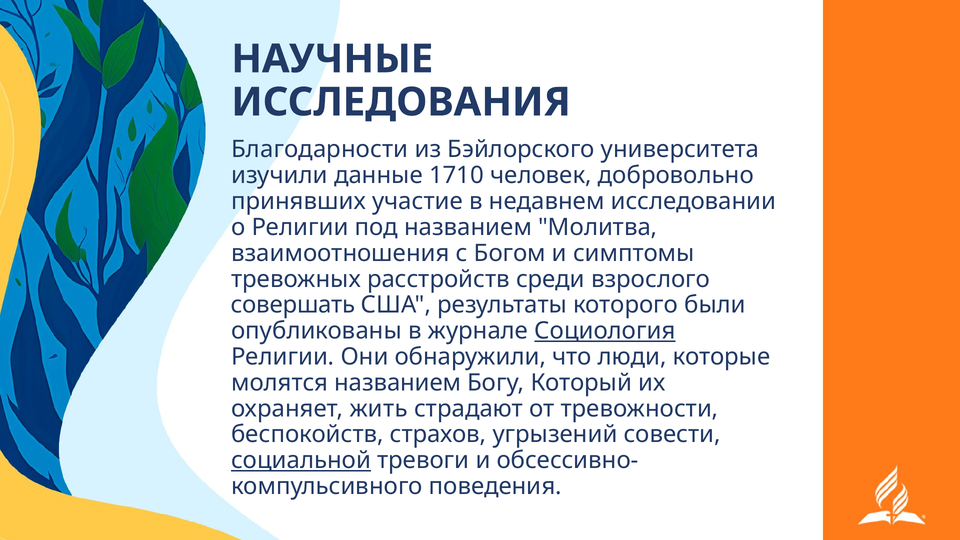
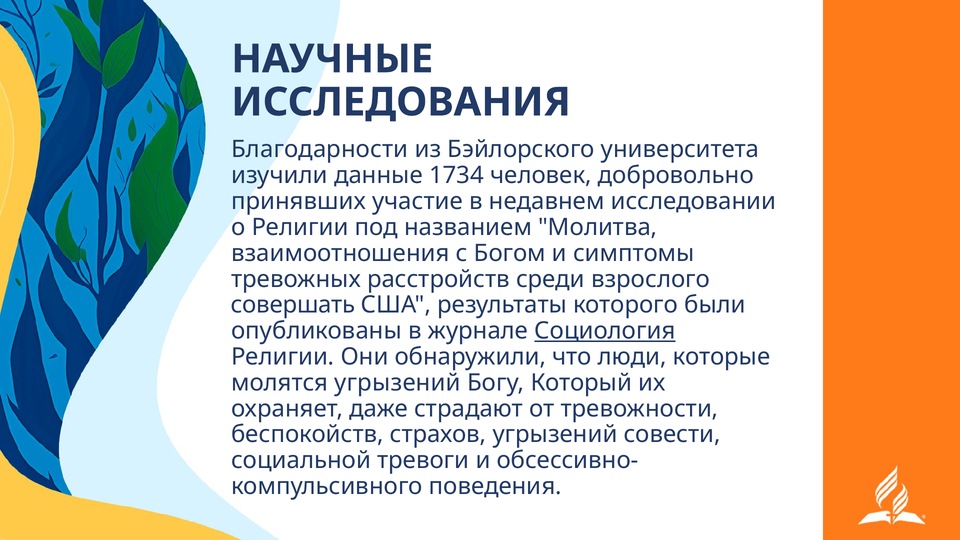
1710: 1710 -> 1734
молятся названием: названием -> угрызений
жить: жить -> даже
социальной underline: present -> none
